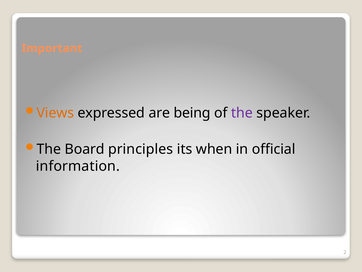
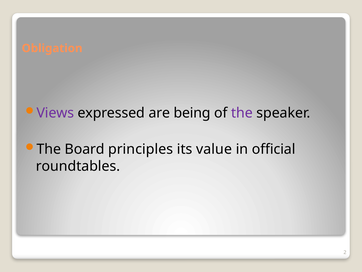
Important: Important -> Obligation
Views colour: orange -> purple
when: when -> value
information: information -> roundtables
